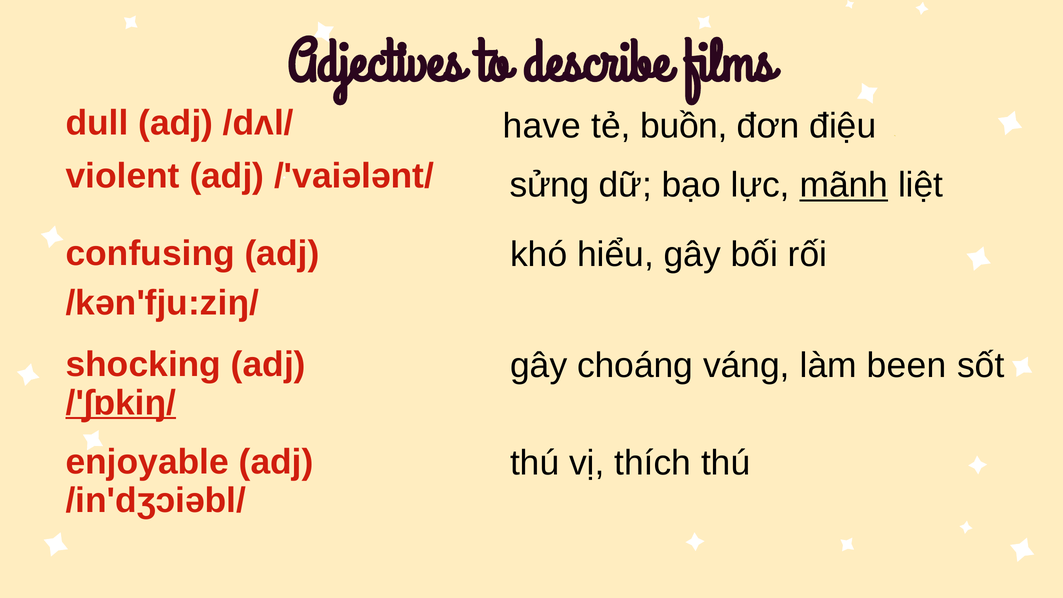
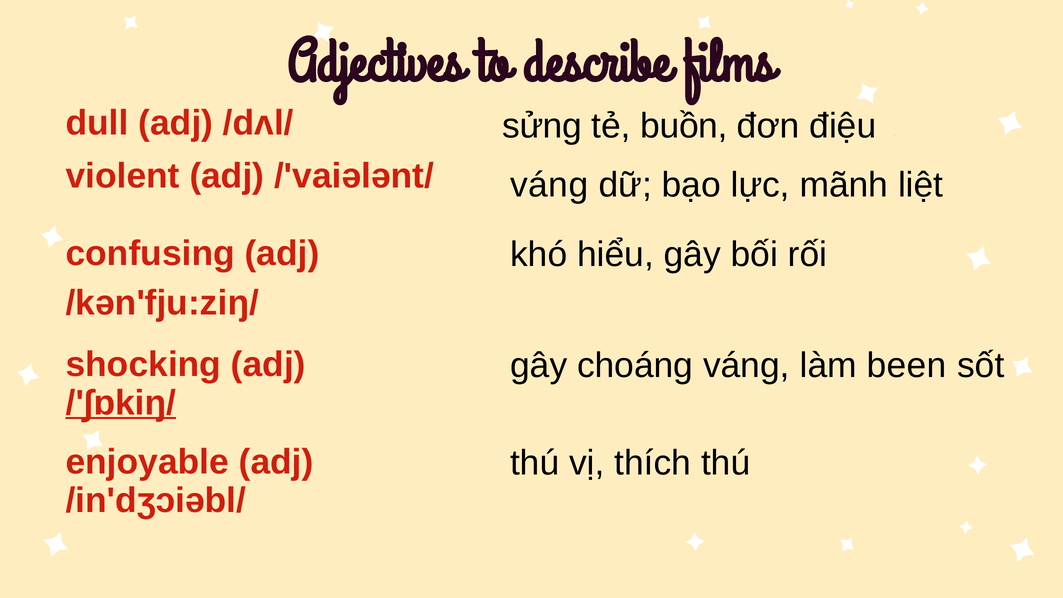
have: have -> sửng
/'vaiələnt/ sửng: sửng -> váng
mãnh underline: present -> none
